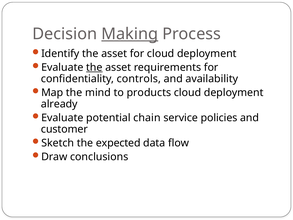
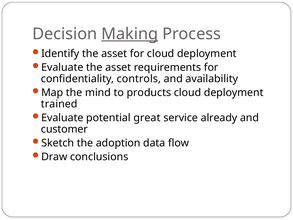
the at (94, 67) underline: present -> none
already: already -> trained
chain: chain -> great
policies: policies -> already
expected: expected -> adoption
